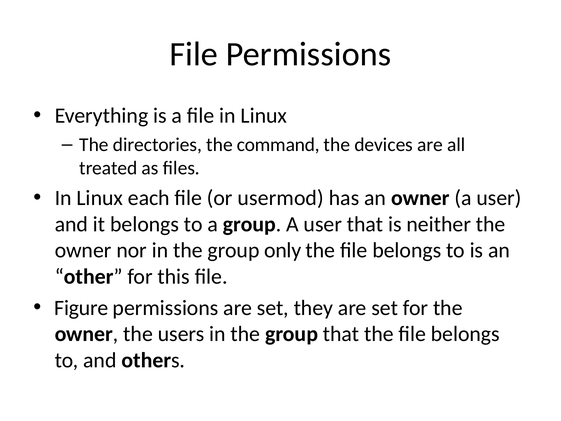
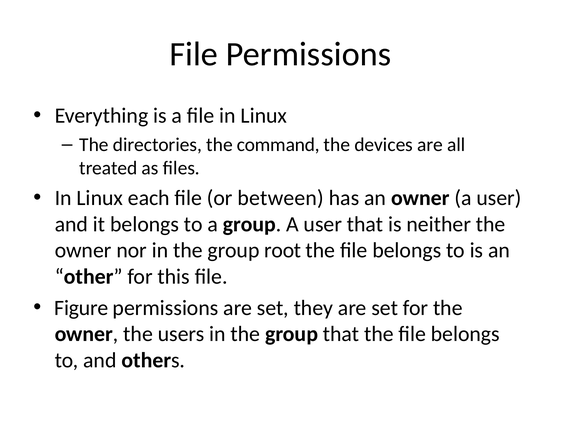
usermod: usermod -> between
only: only -> root
